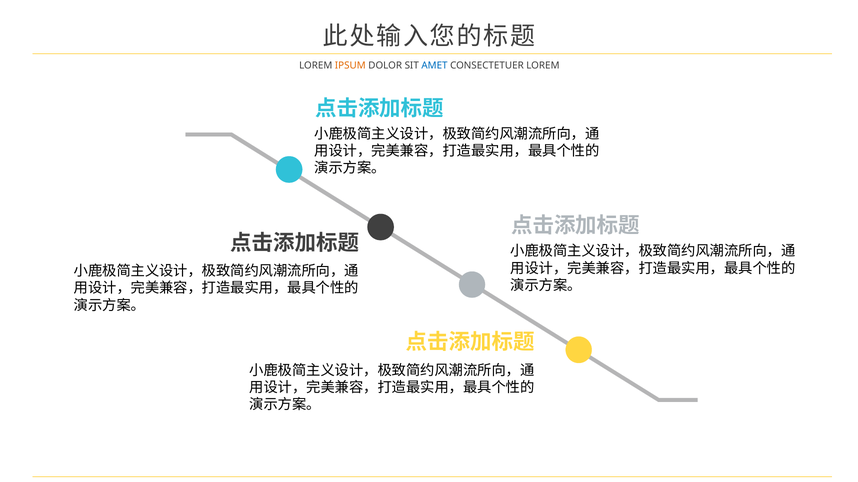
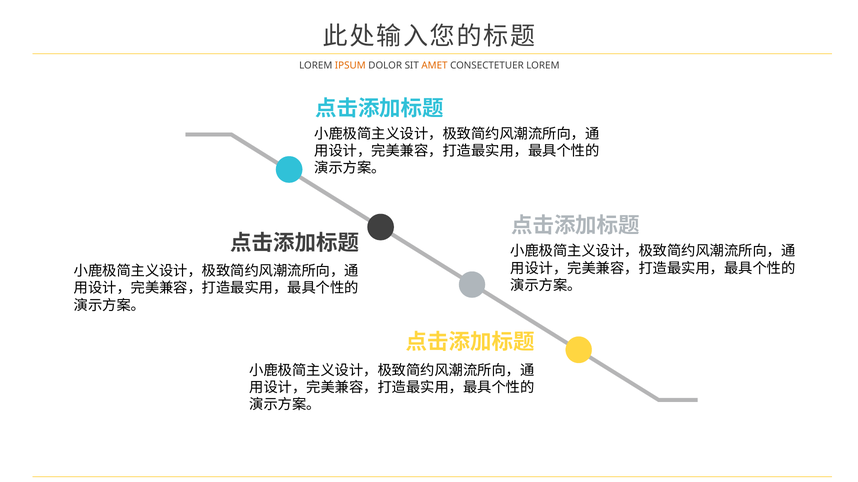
AMET colour: blue -> orange
